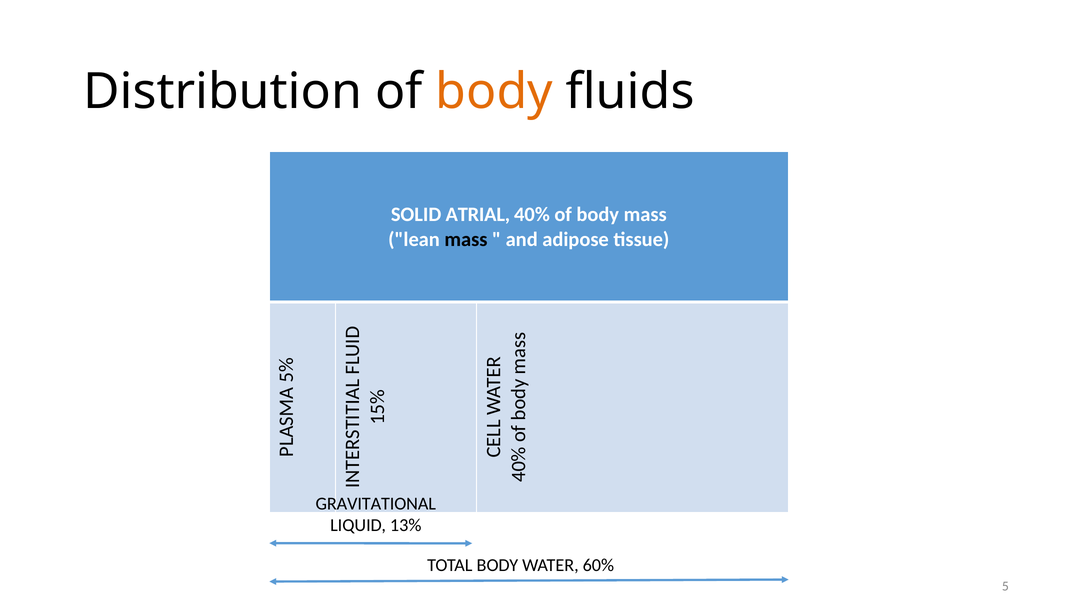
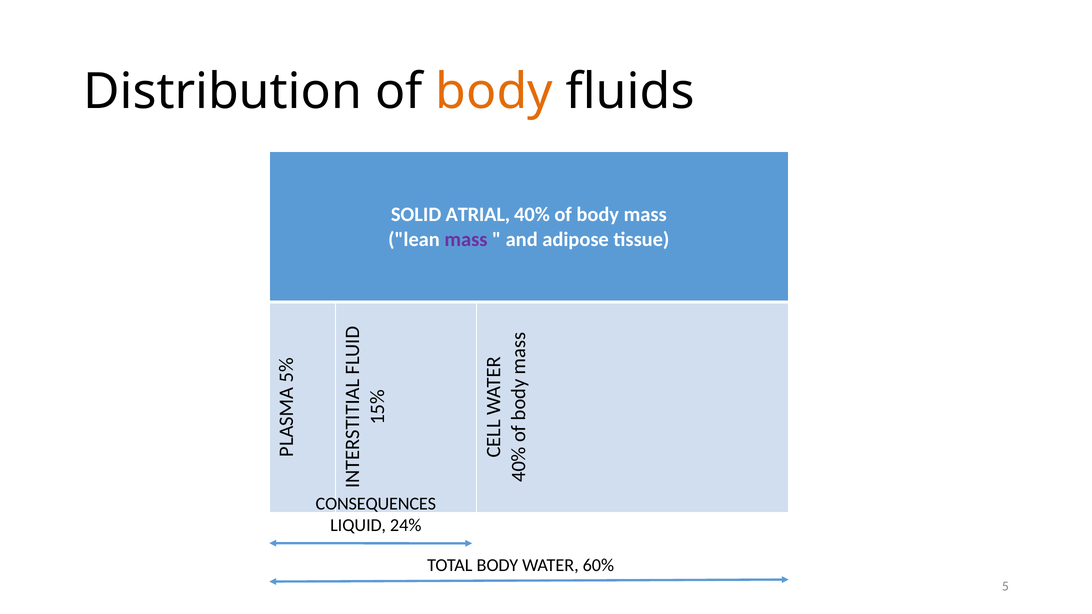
mass at (466, 240) colour: black -> purple
GRAVITATIONAL: GRAVITATIONAL -> CONSEQUENCES
13%: 13% -> 24%
